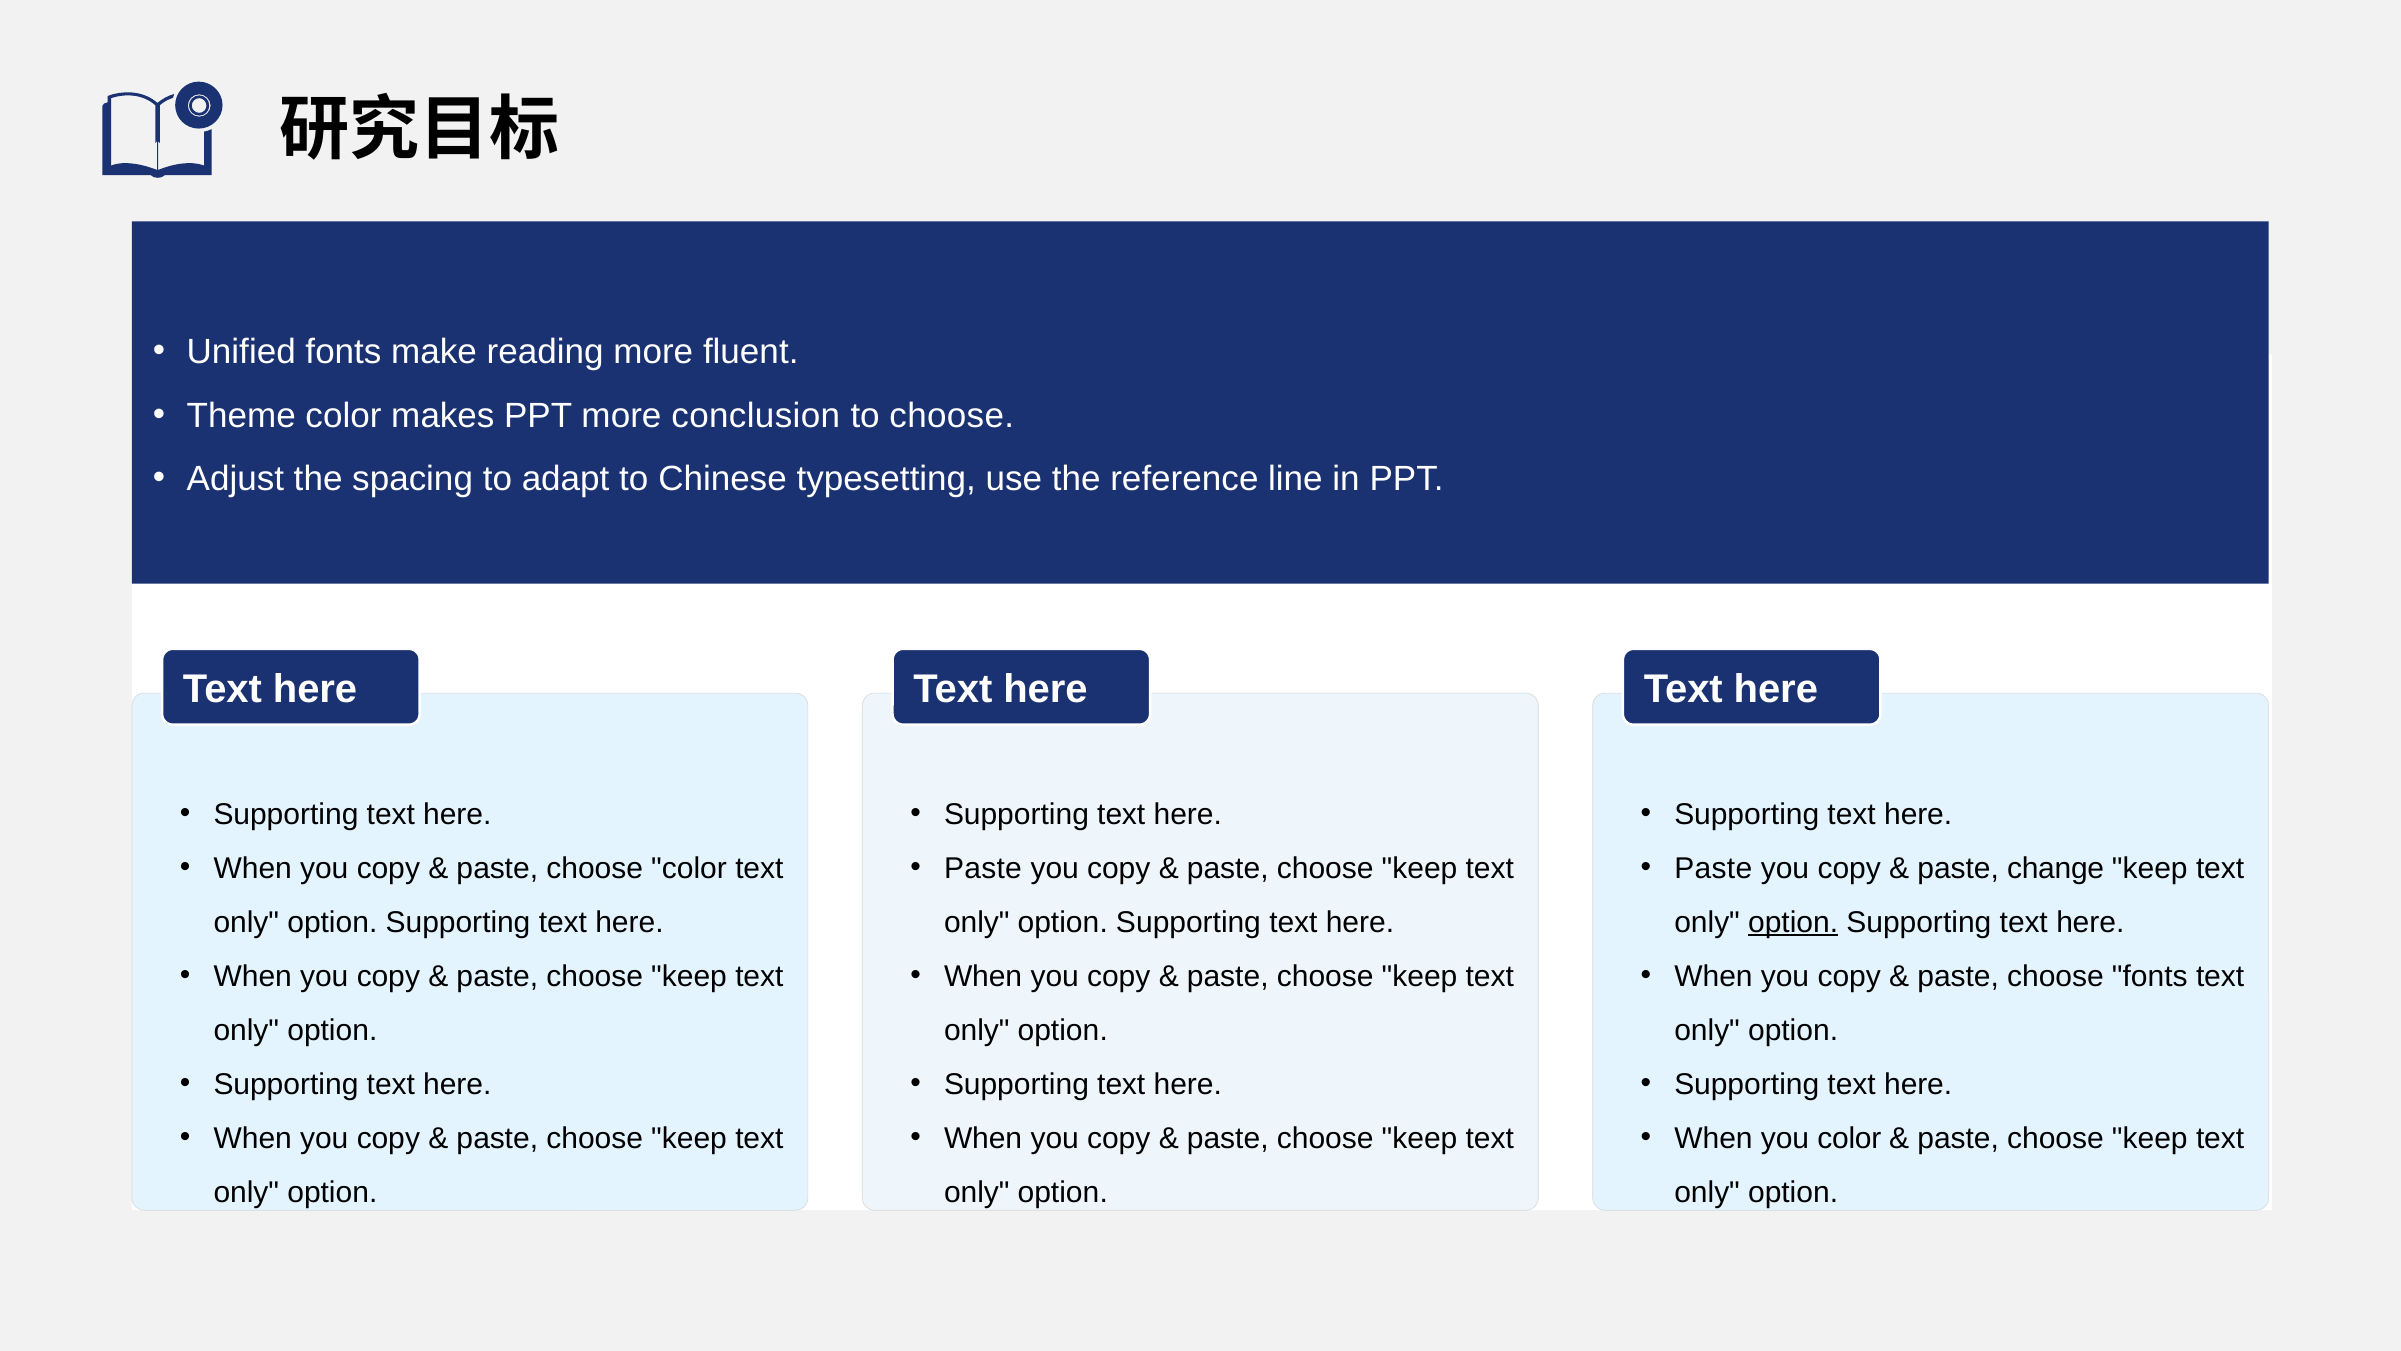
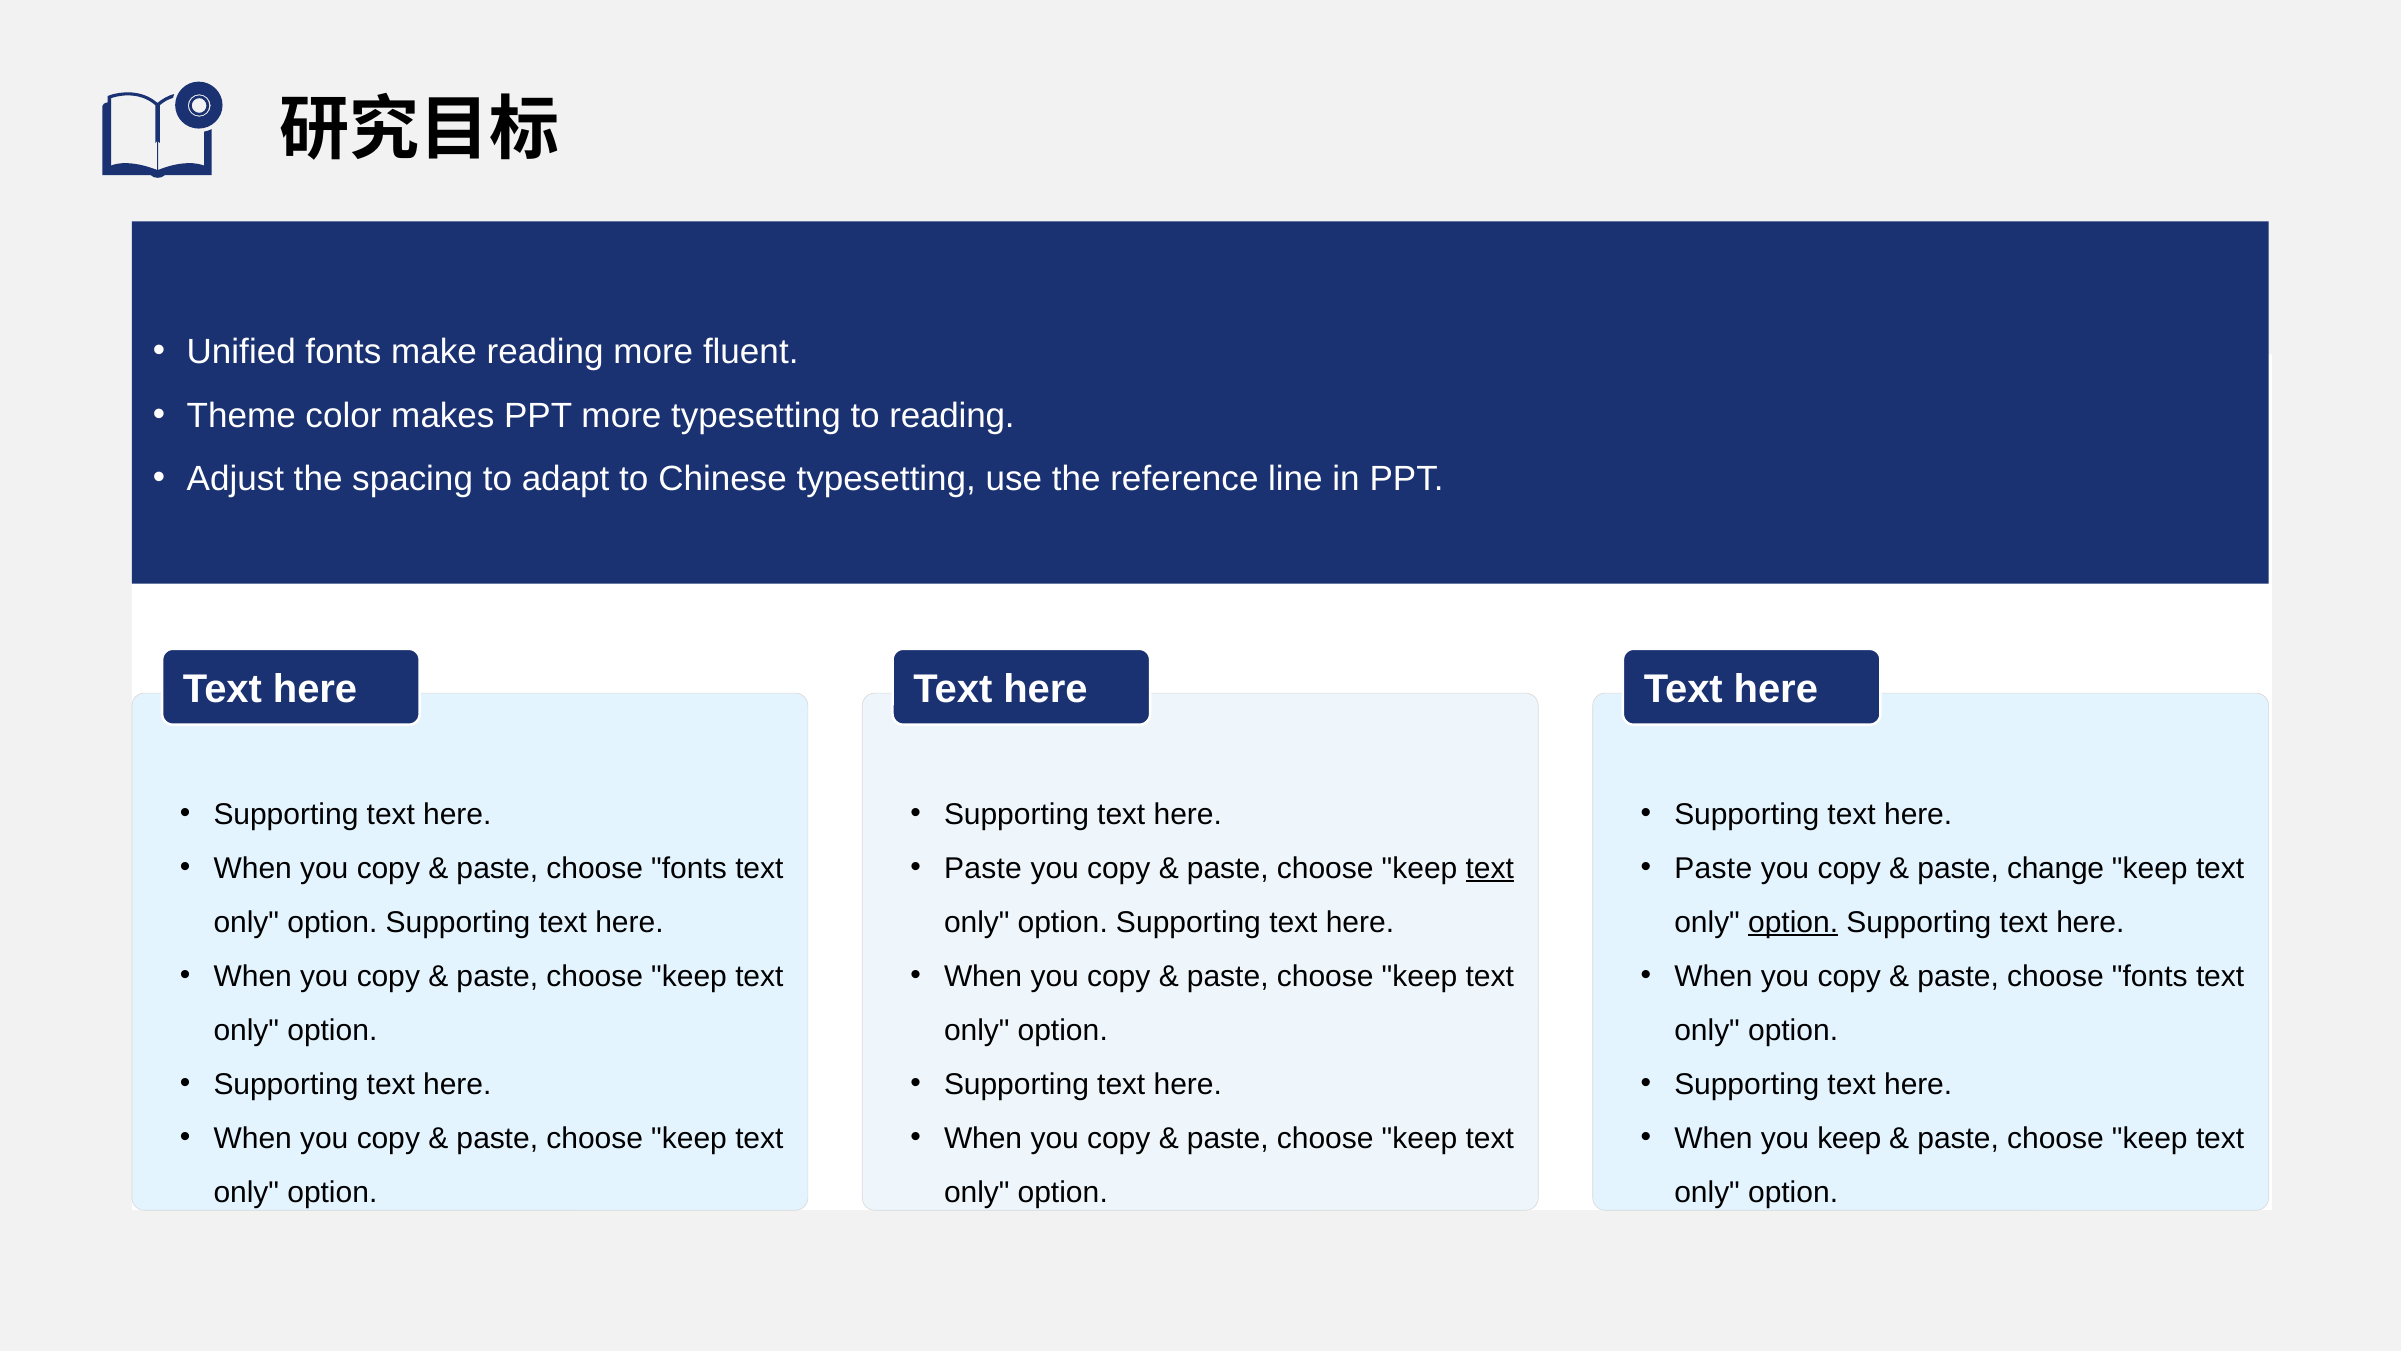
more conclusion: conclusion -> typesetting
to choose: choose -> reading
color at (689, 868): color -> fonts
text at (1490, 868) underline: none -> present
you color: color -> keep
